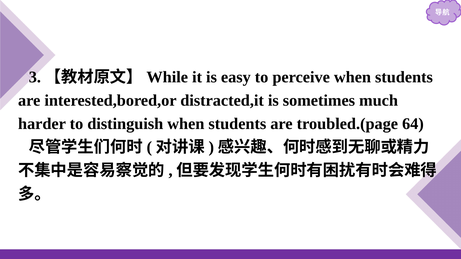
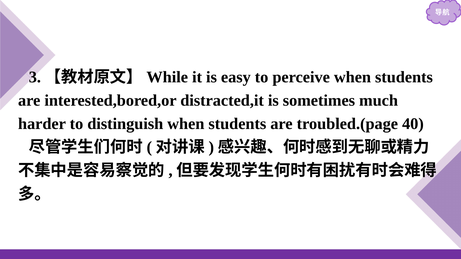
64: 64 -> 40
